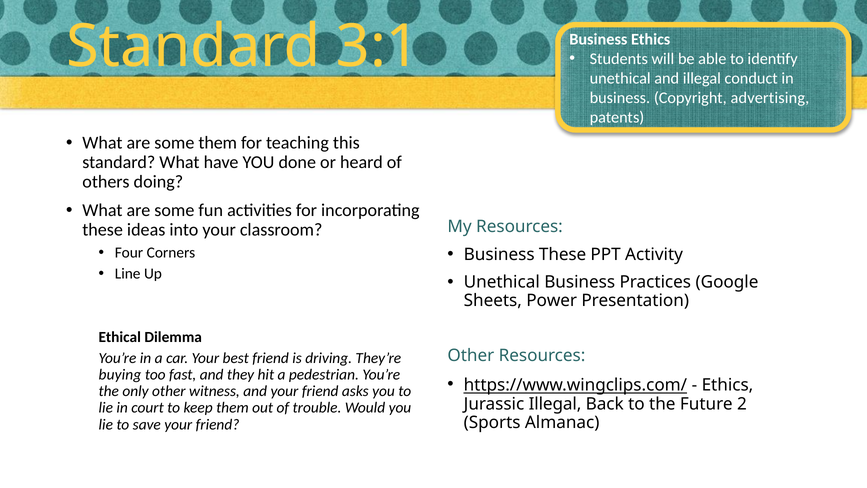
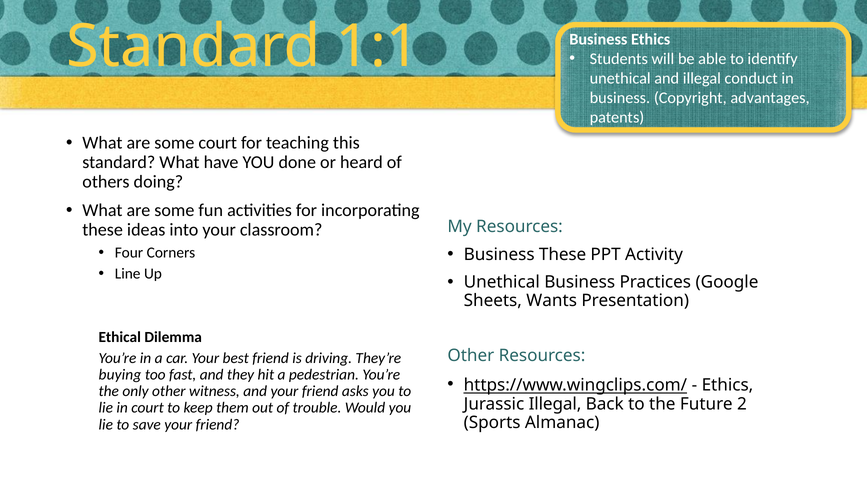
3:1: 3:1 -> 1:1
advertising: advertising -> advantages
some them: them -> court
Power: Power -> Wants
